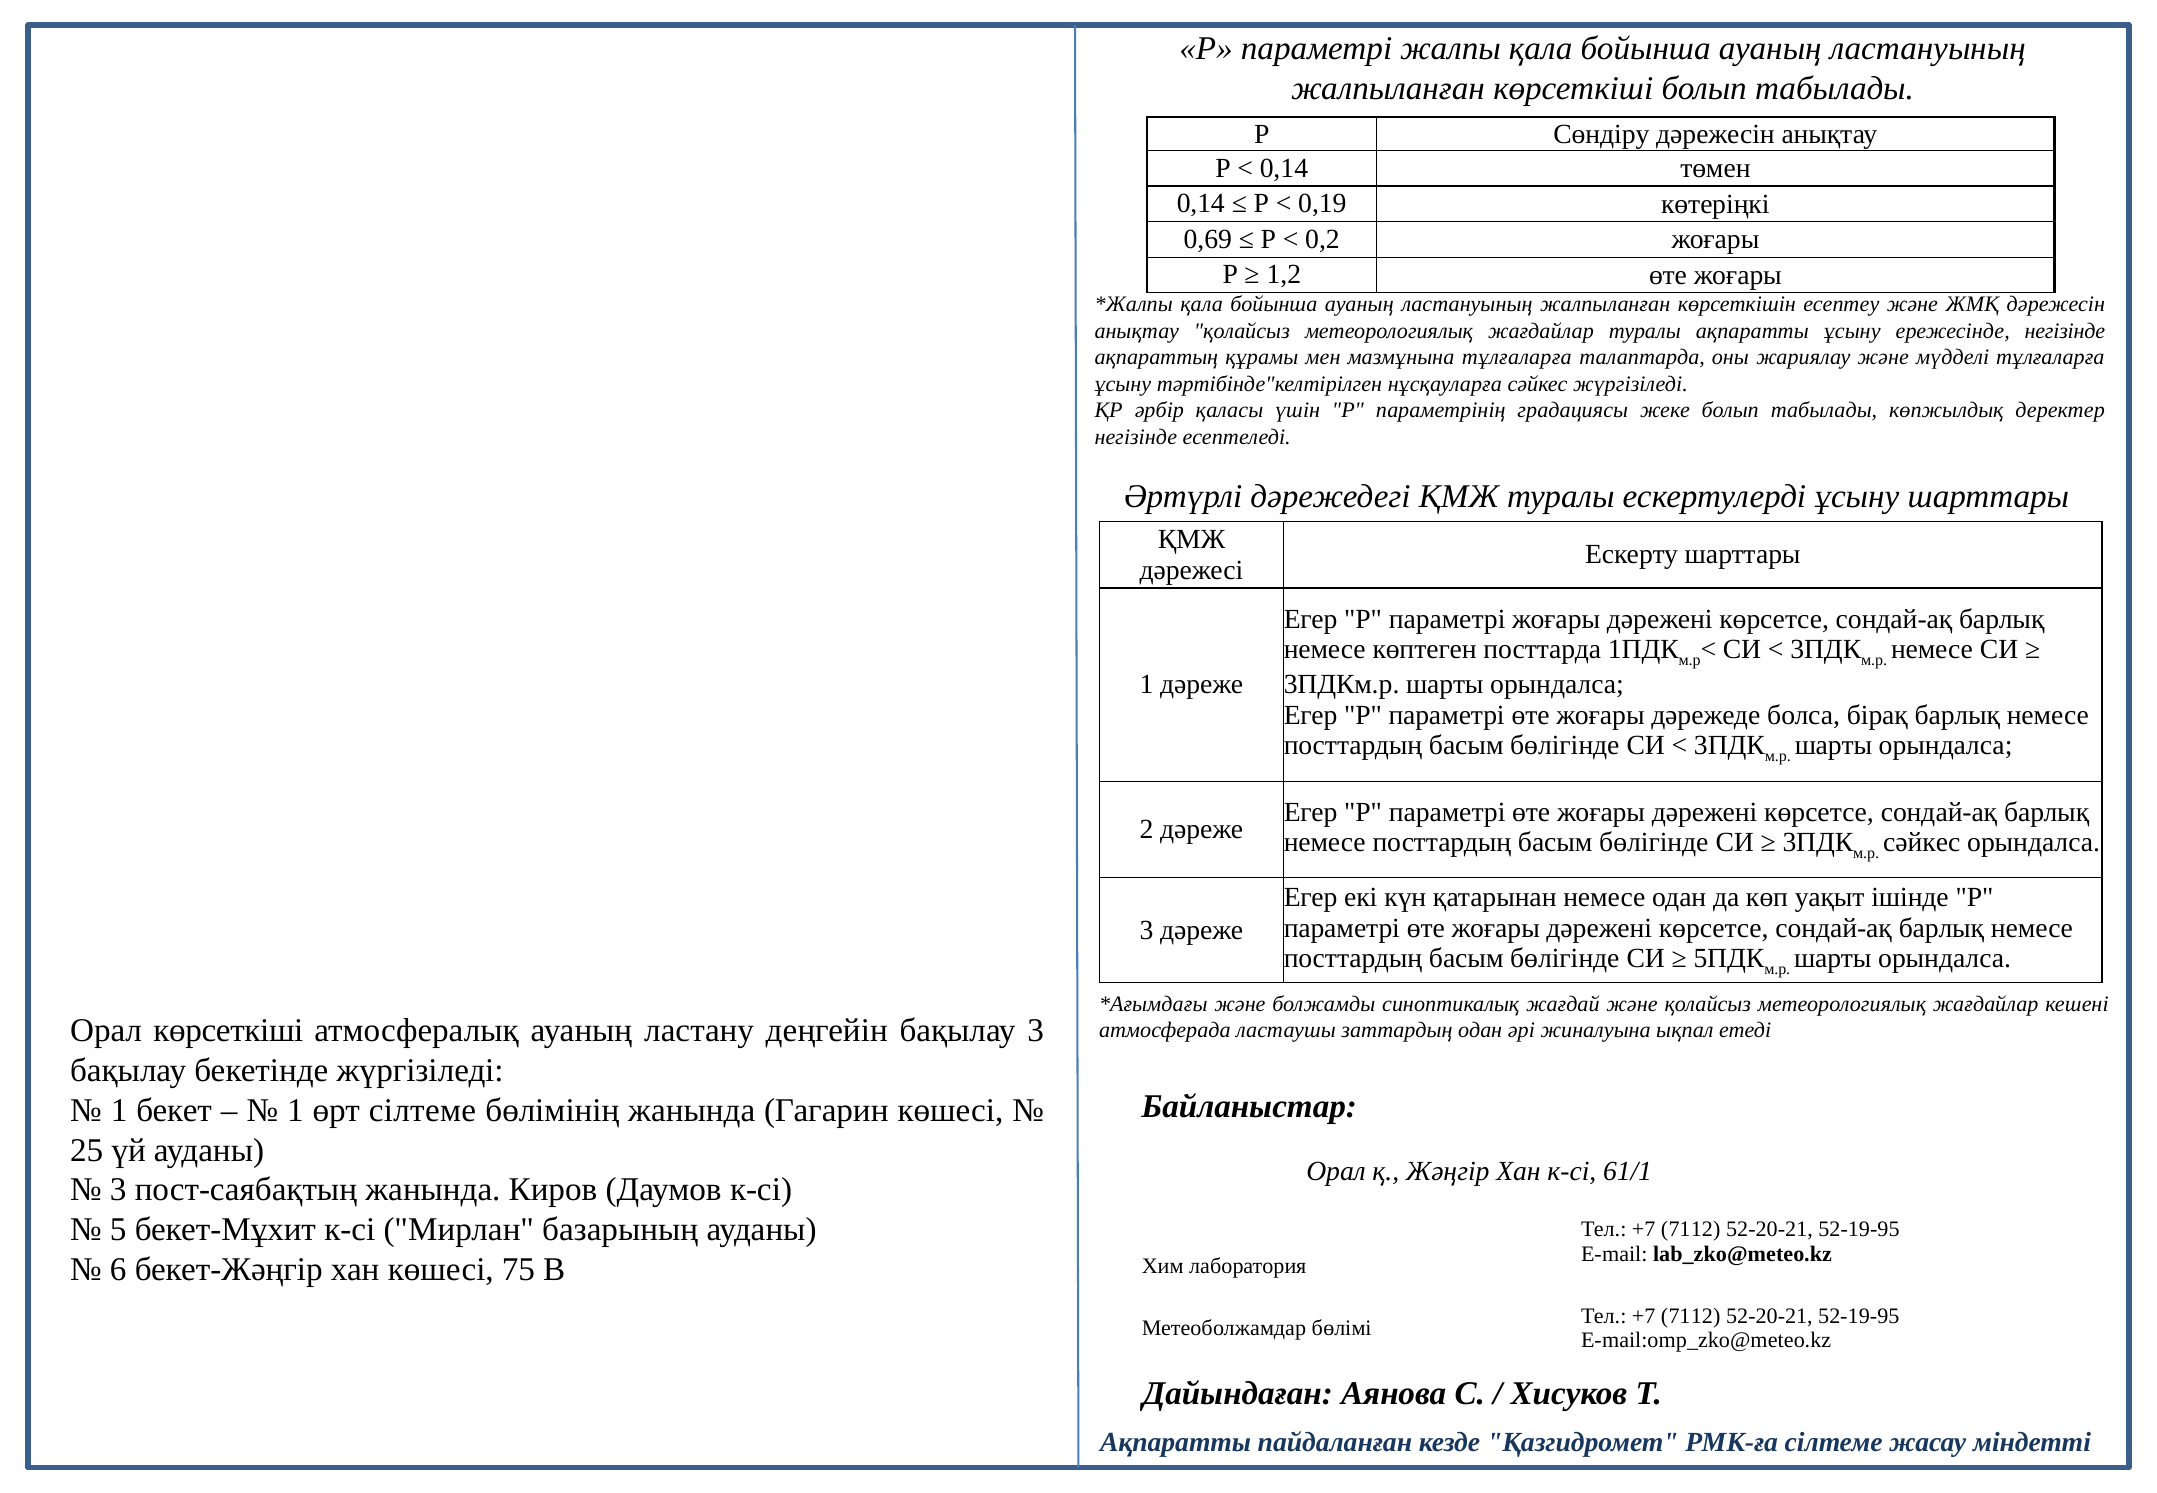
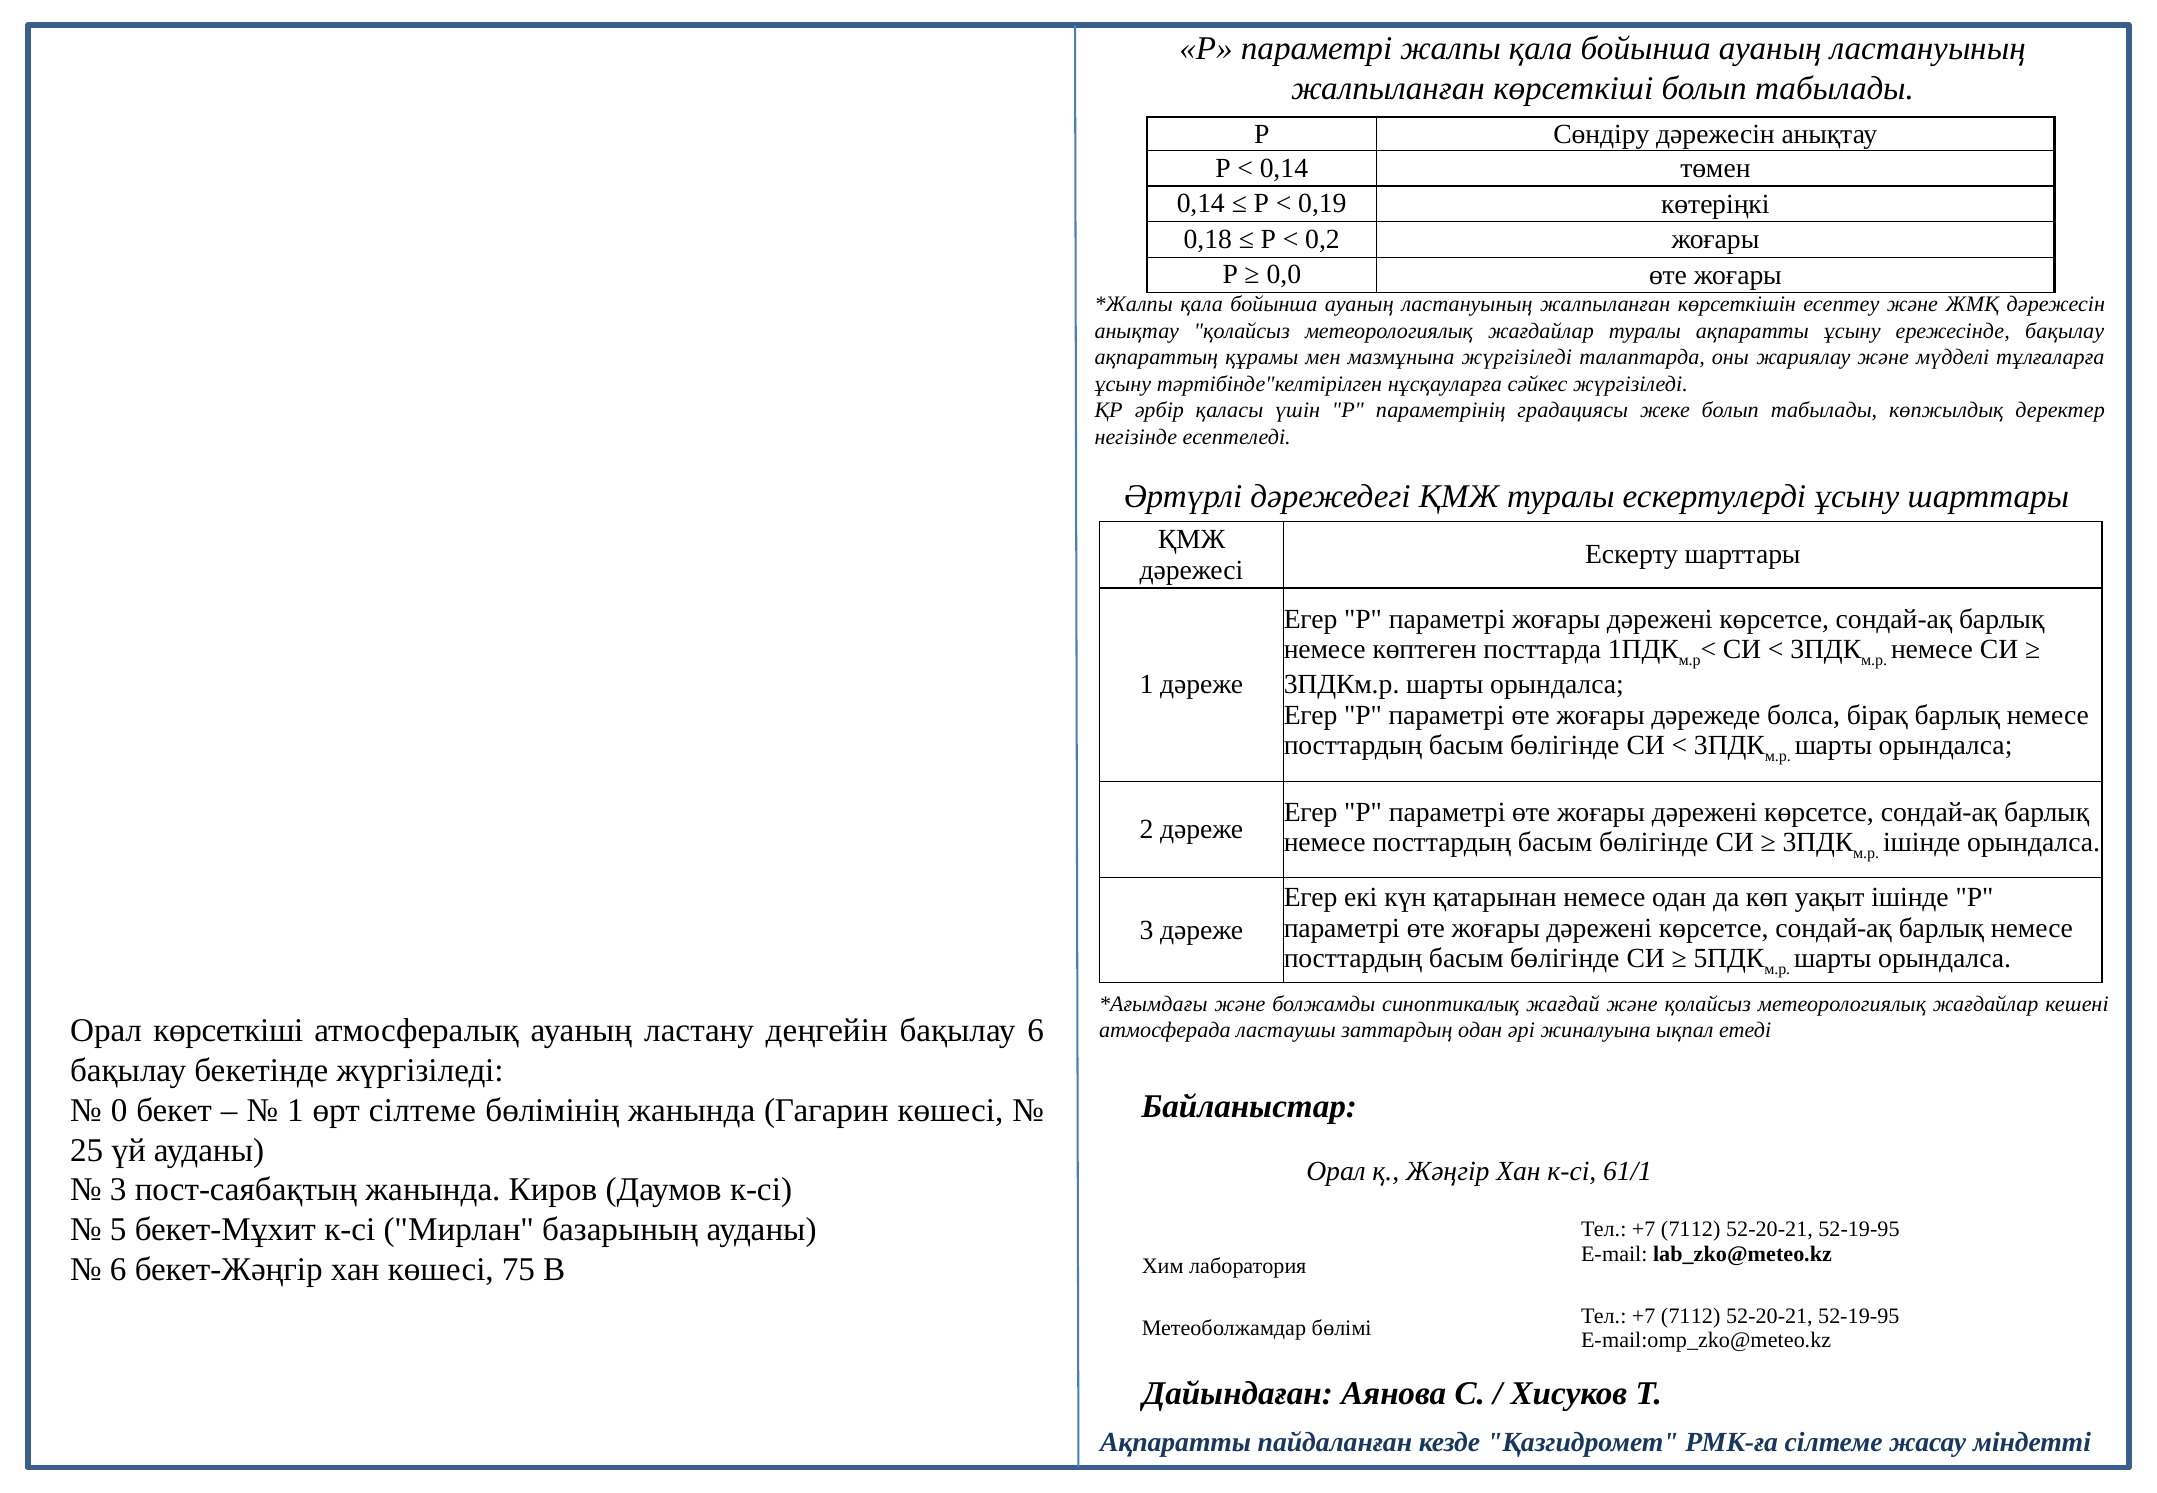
0,69: 0,69 -> 0,18
1,2: 1,2 -> 0,0
ережесінде негізінде: негізінде -> бақылау
мазмұнына тұлғаларға: тұлғаларға -> жүргізіледі
сәйкес at (1922, 843): сәйкес -> ішінде
бақылау 3: 3 -> 6
1 at (119, 1110): 1 -> 0
